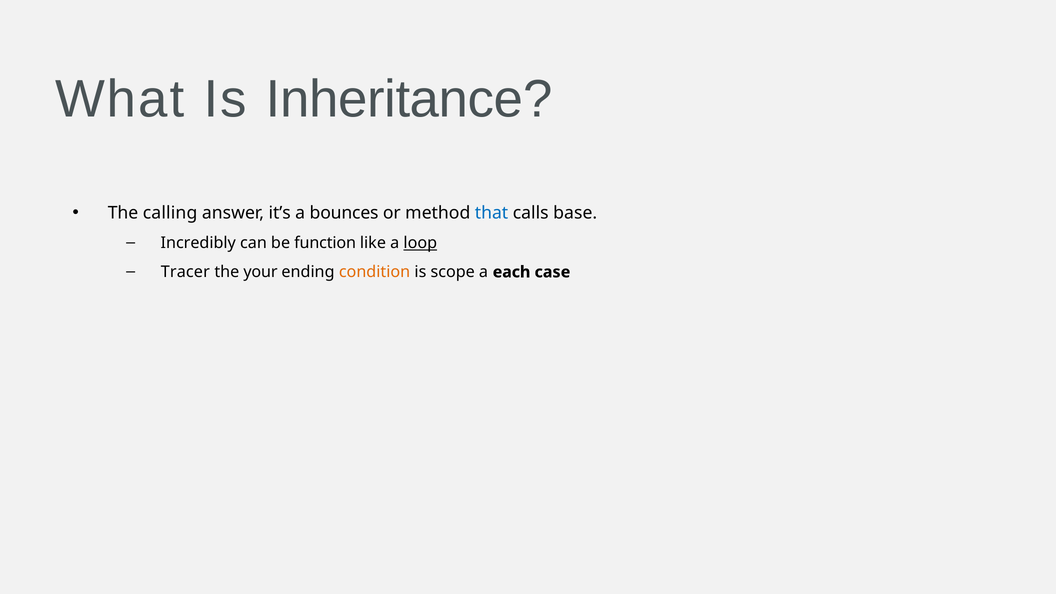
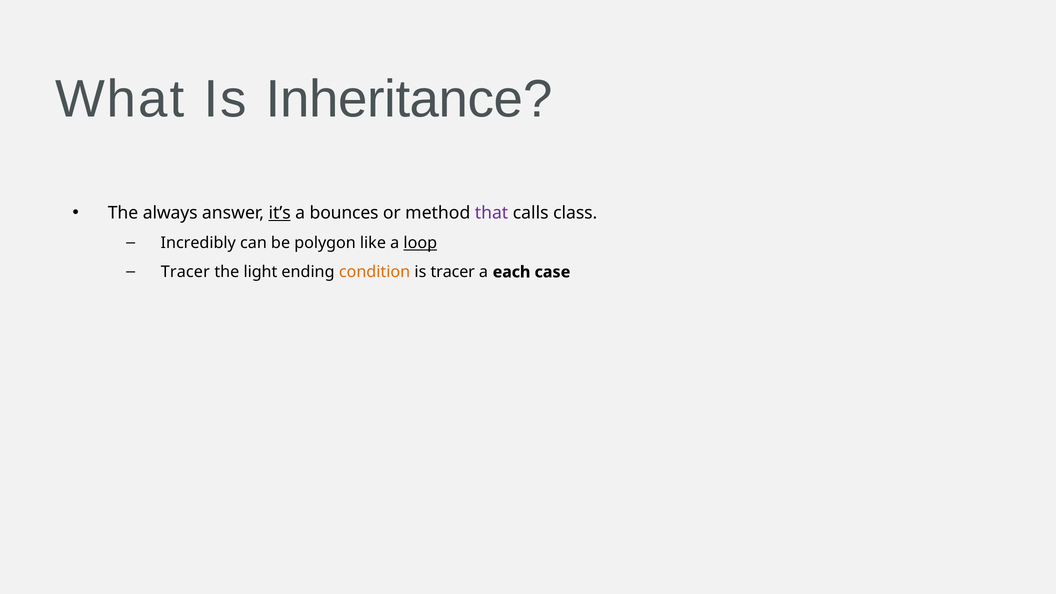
calling: calling -> always
it’s underline: none -> present
that colour: blue -> purple
base: base -> class
function: function -> polygon
your: your -> light
is scope: scope -> tracer
